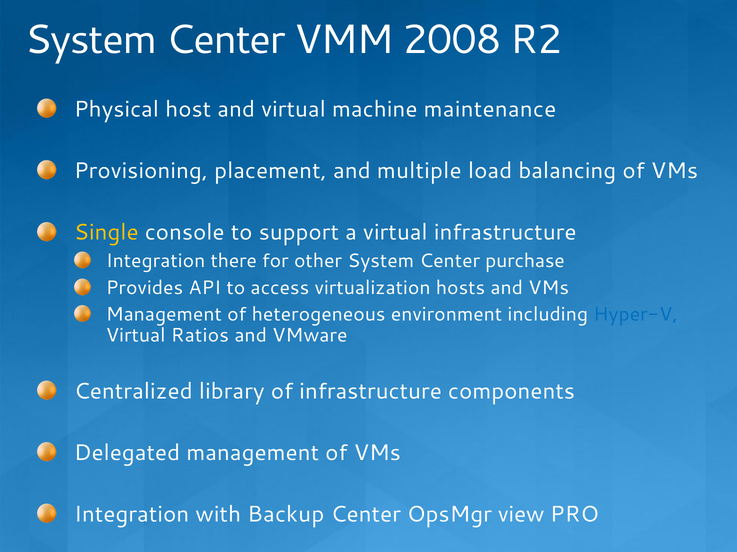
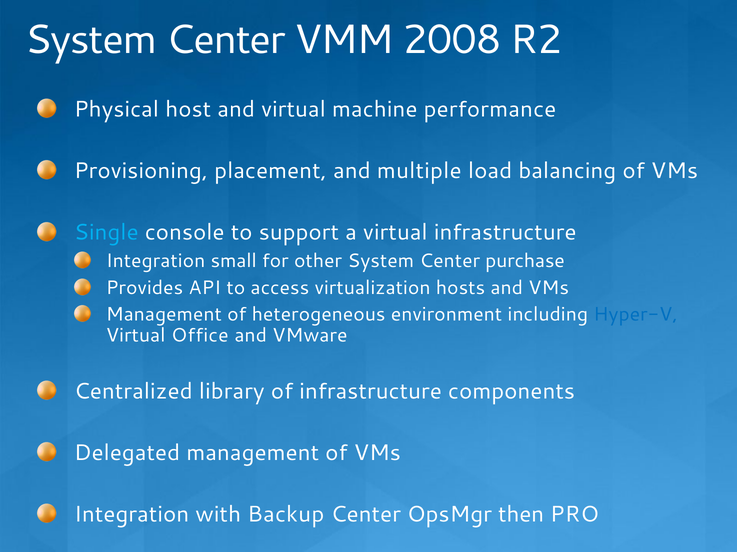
maintenance: maintenance -> performance
Single colour: yellow -> light blue
there: there -> small
Ratios: Ratios -> Office
view: view -> then
